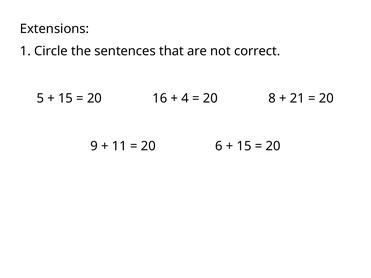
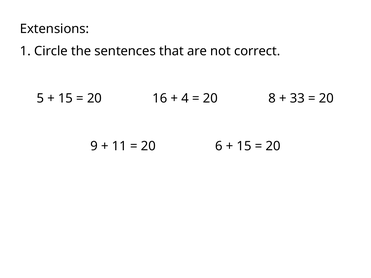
21: 21 -> 33
